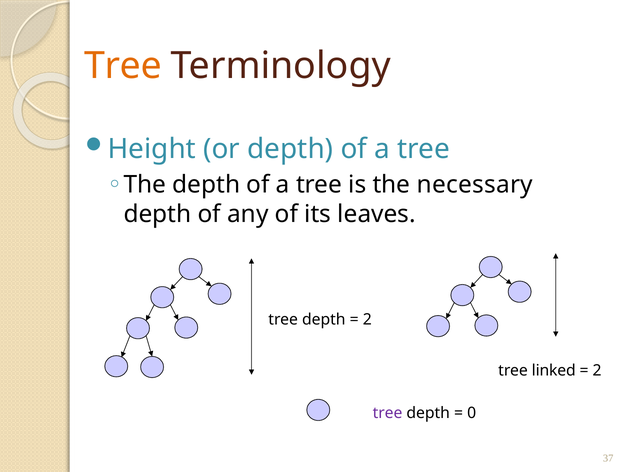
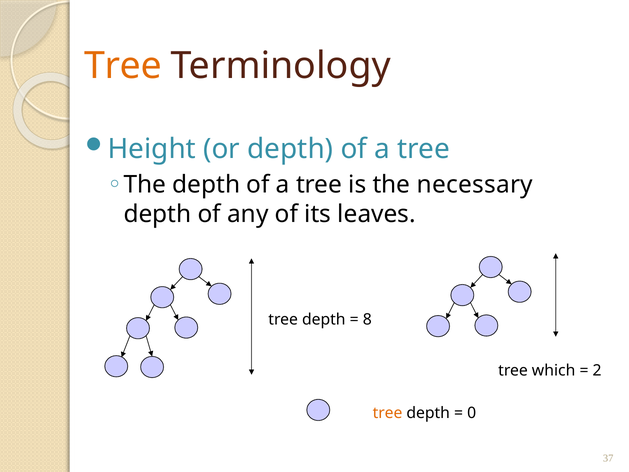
2 at (367, 319): 2 -> 8
linked: linked -> which
tree at (388, 413) colour: purple -> orange
